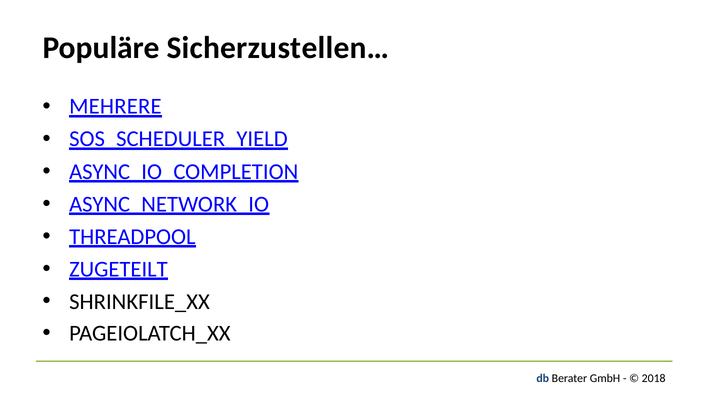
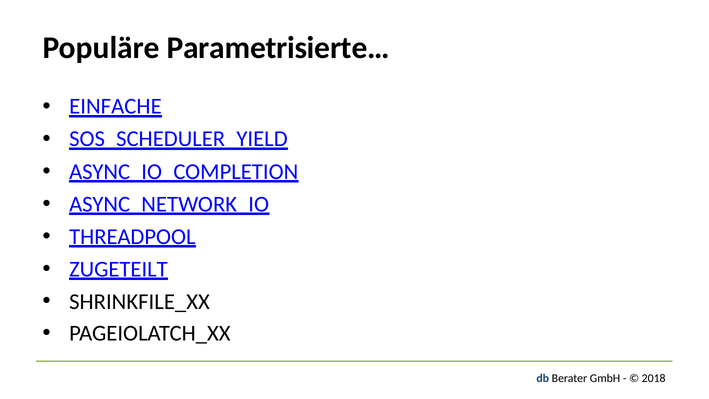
Sicherzustellen…: Sicherzustellen… -> Parametrisierte…
MEHRERE: MEHRERE -> EINFACHE
